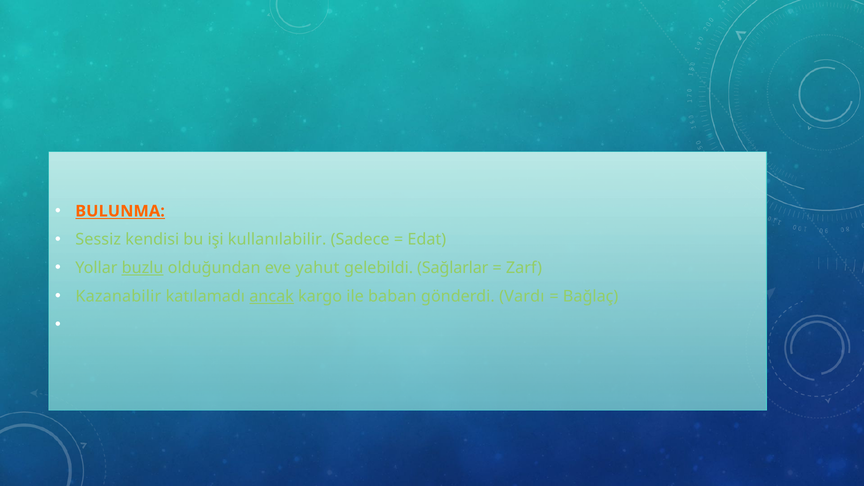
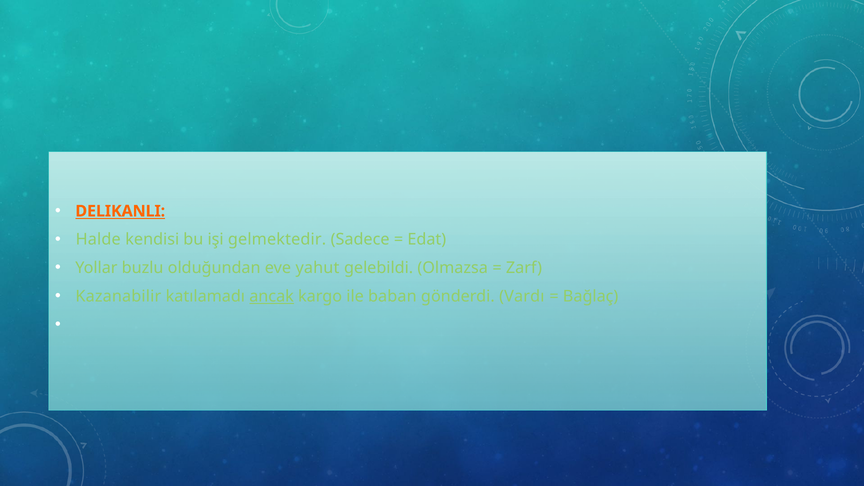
BULUNMA: BULUNMA -> DELIKANLI
Sessiz: Sessiz -> Halde
kullanılabilir: kullanılabilir -> gelmektedir
buzlu underline: present -> none
Sağlarlar: Sağlarlar -> Olmazsa
